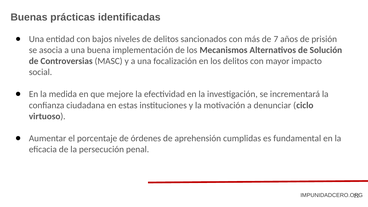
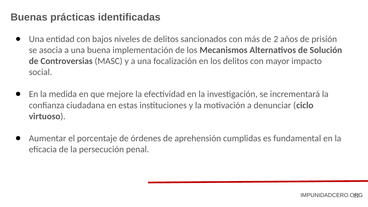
7: 7 -> 2
